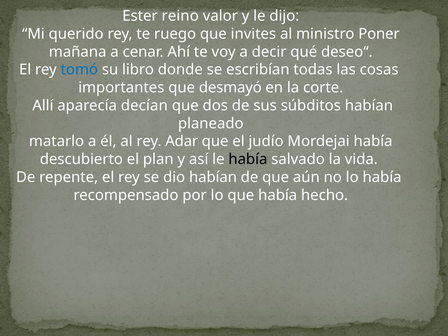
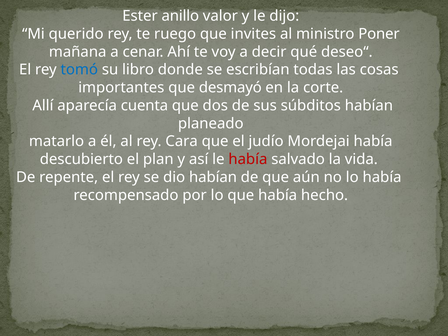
reino: reino -> anillo
decían: decían -> cuenta
Adar: Adar -> Cara
había at (248, 159) colour: black -> red
